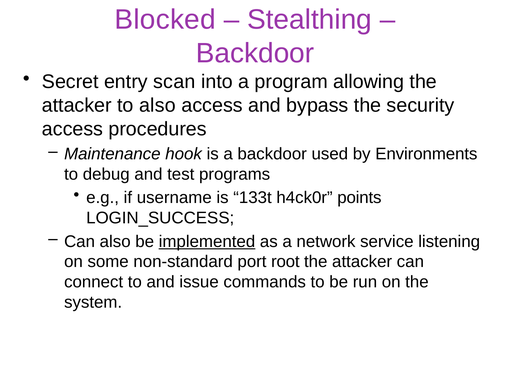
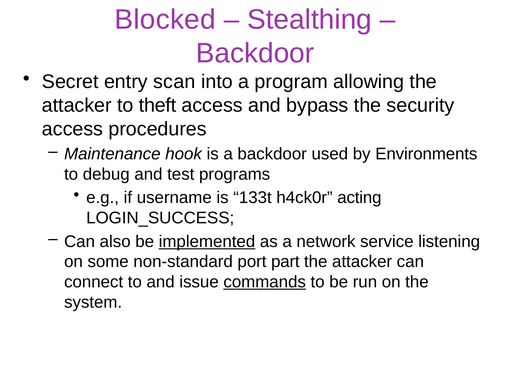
to also: also -> theft
points: points -> acting
root: root -> part
commands underline: none -> present
